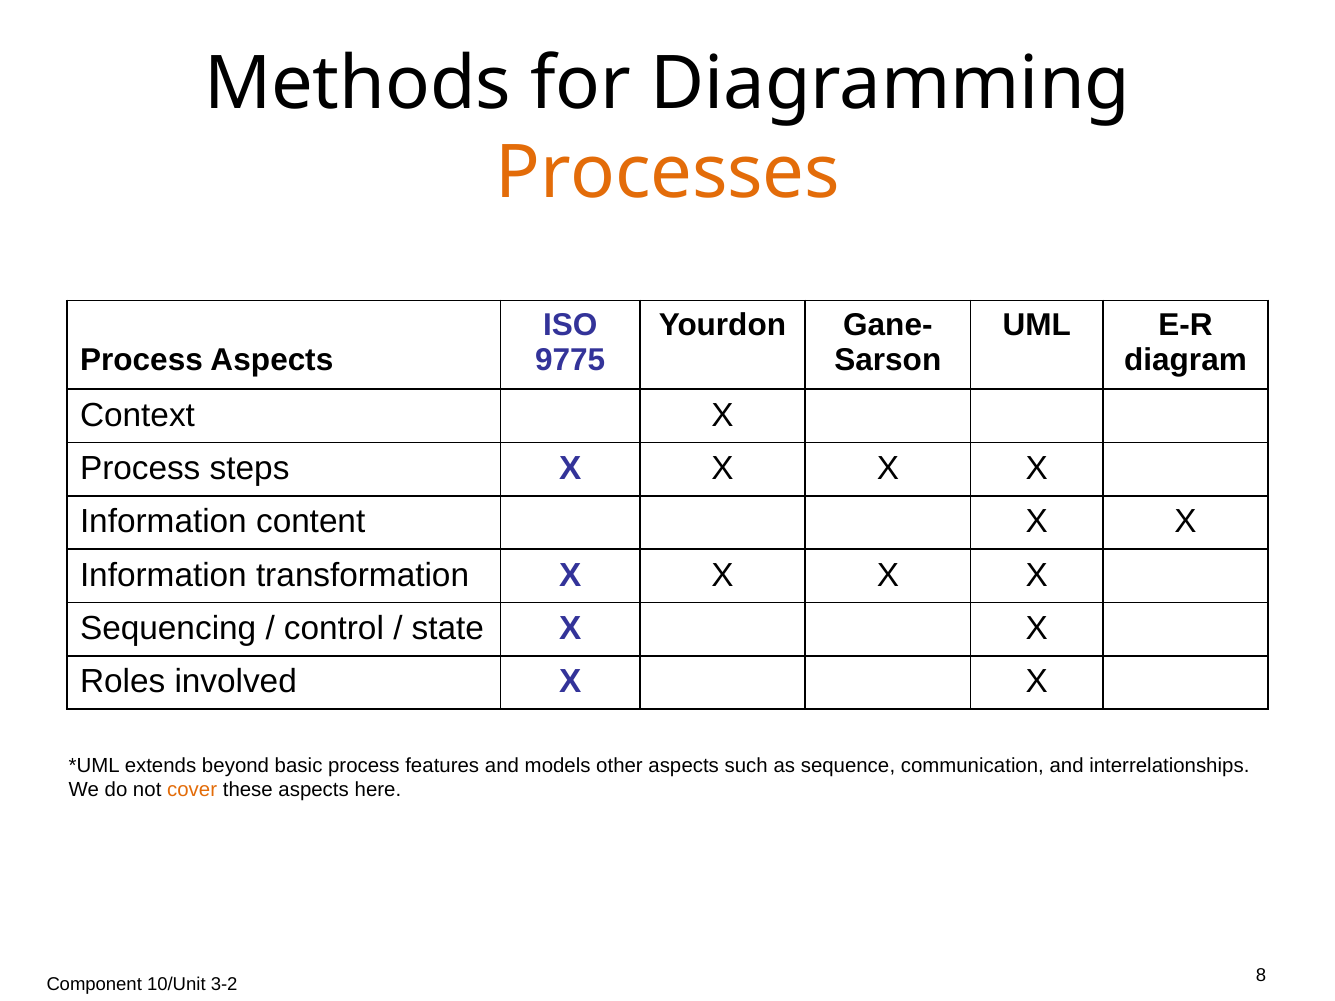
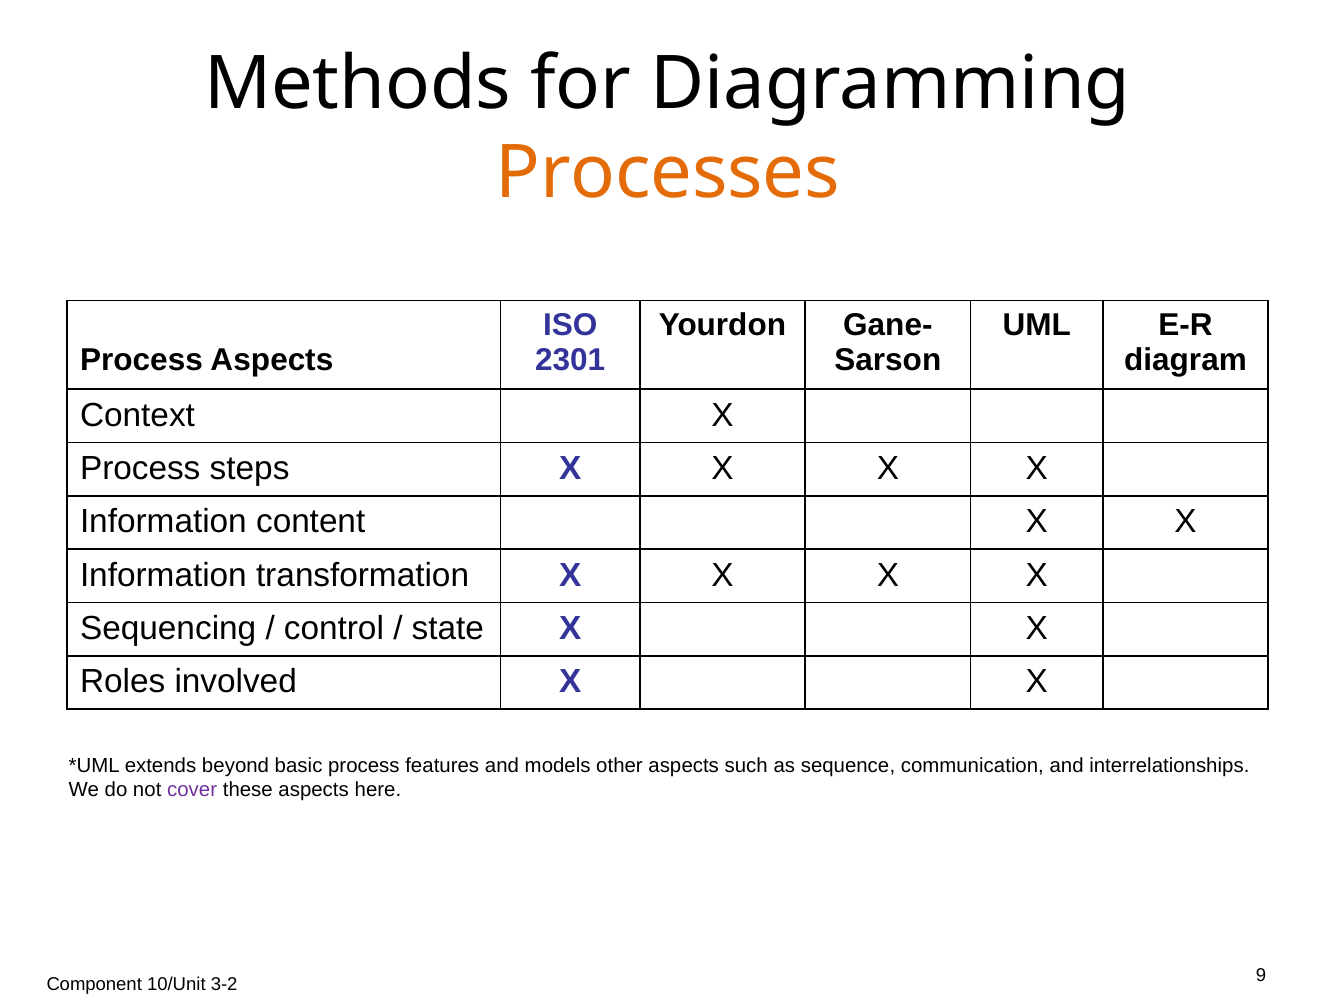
9775: 9775 -> 2301
cover colour: orange -> purple
8: 8 -> 9
